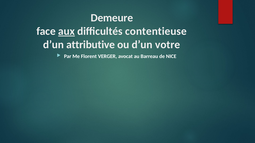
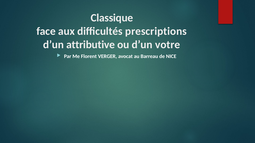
Demeure: Demeure -> Classique
aux underline: present -> none
contentieuse: contentieuse -> prescriptions
